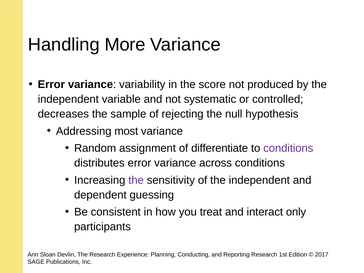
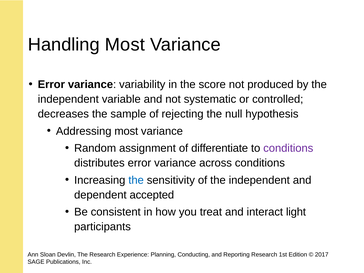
Handling More: More -> Most
the at (136, 180) colour: purple -> blue
guessing: guessing -> accepted
only: only -> light
